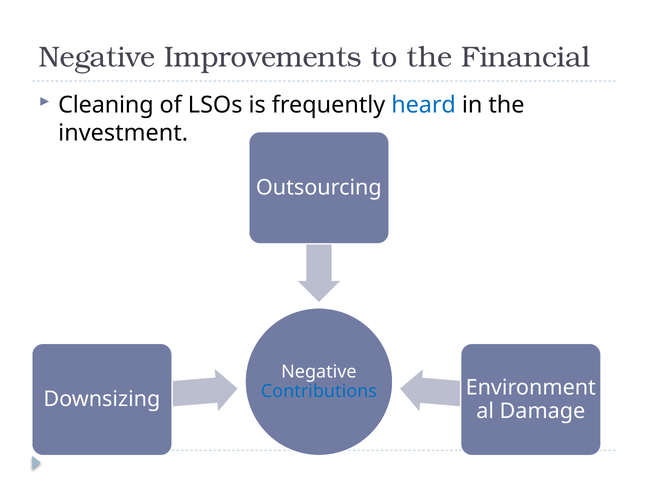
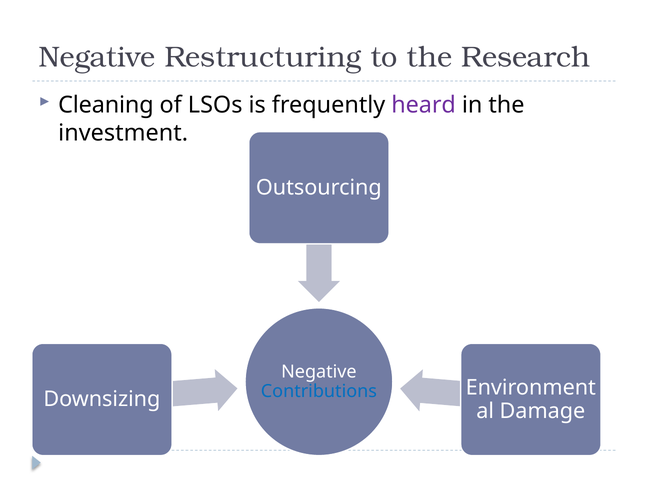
Improvements: Improvements -> Restructuring
Financial: Financial -> Research
heard colour: blue -> purple
